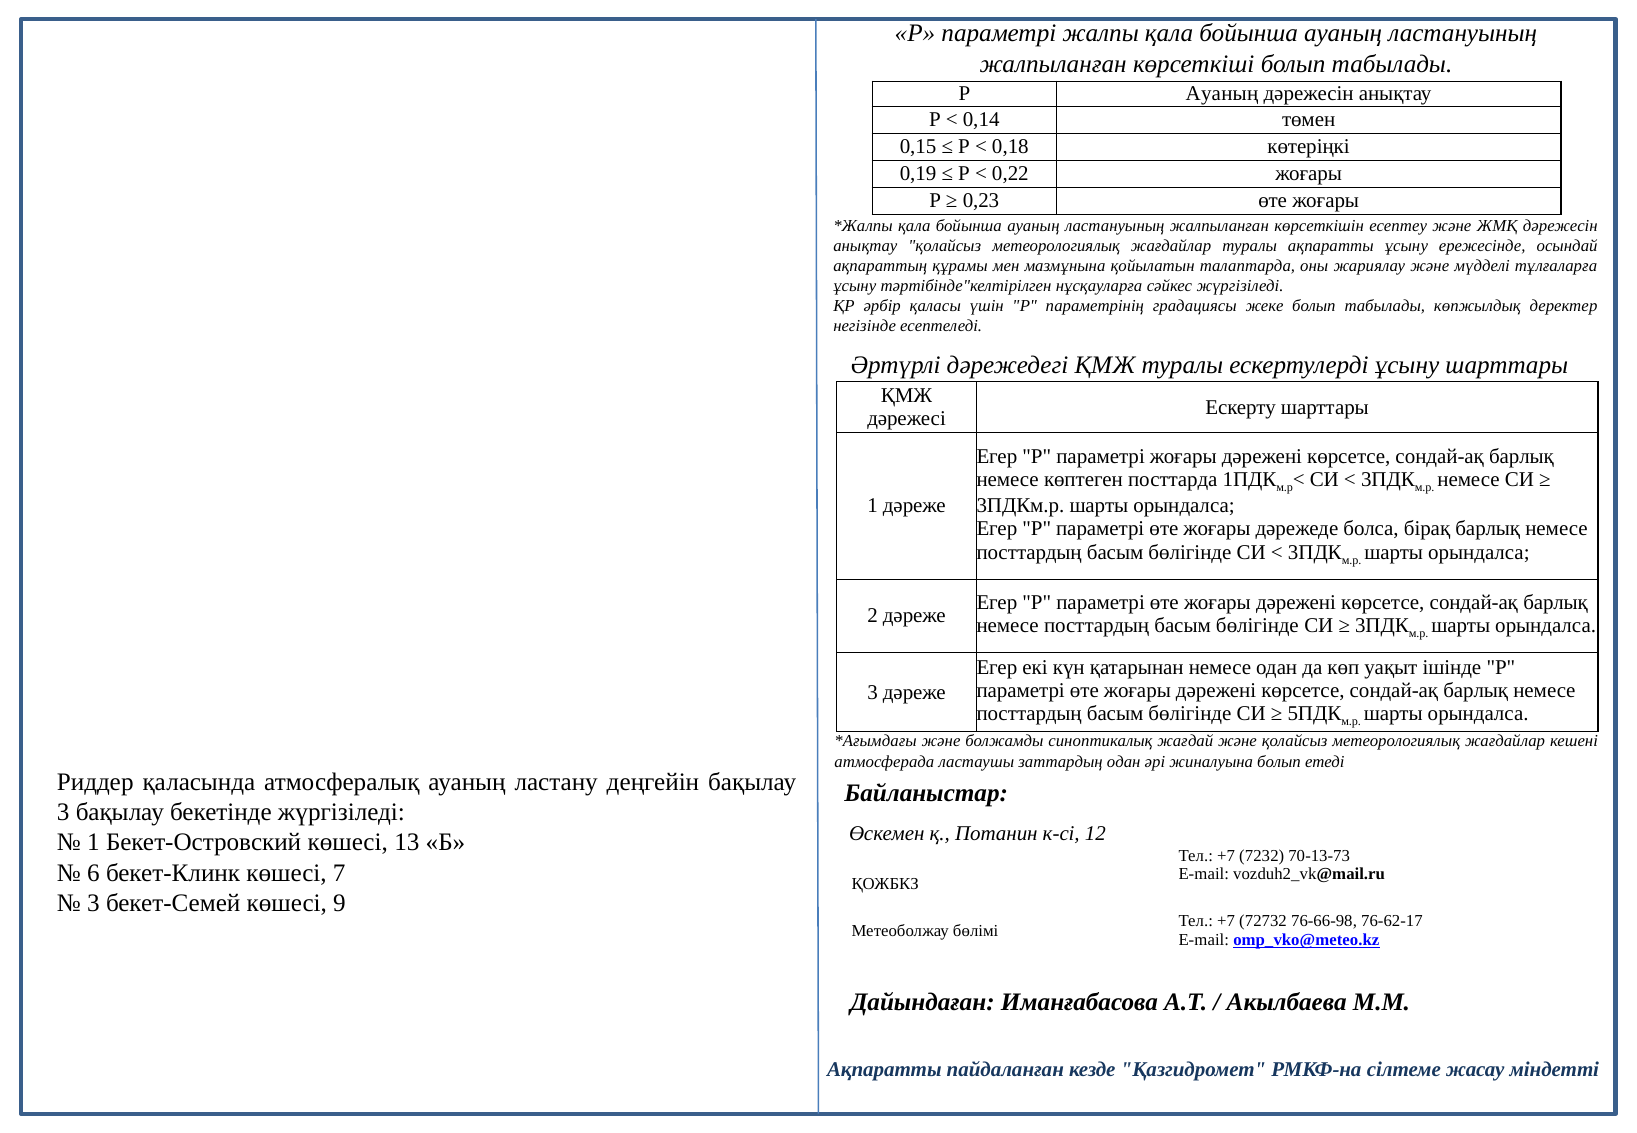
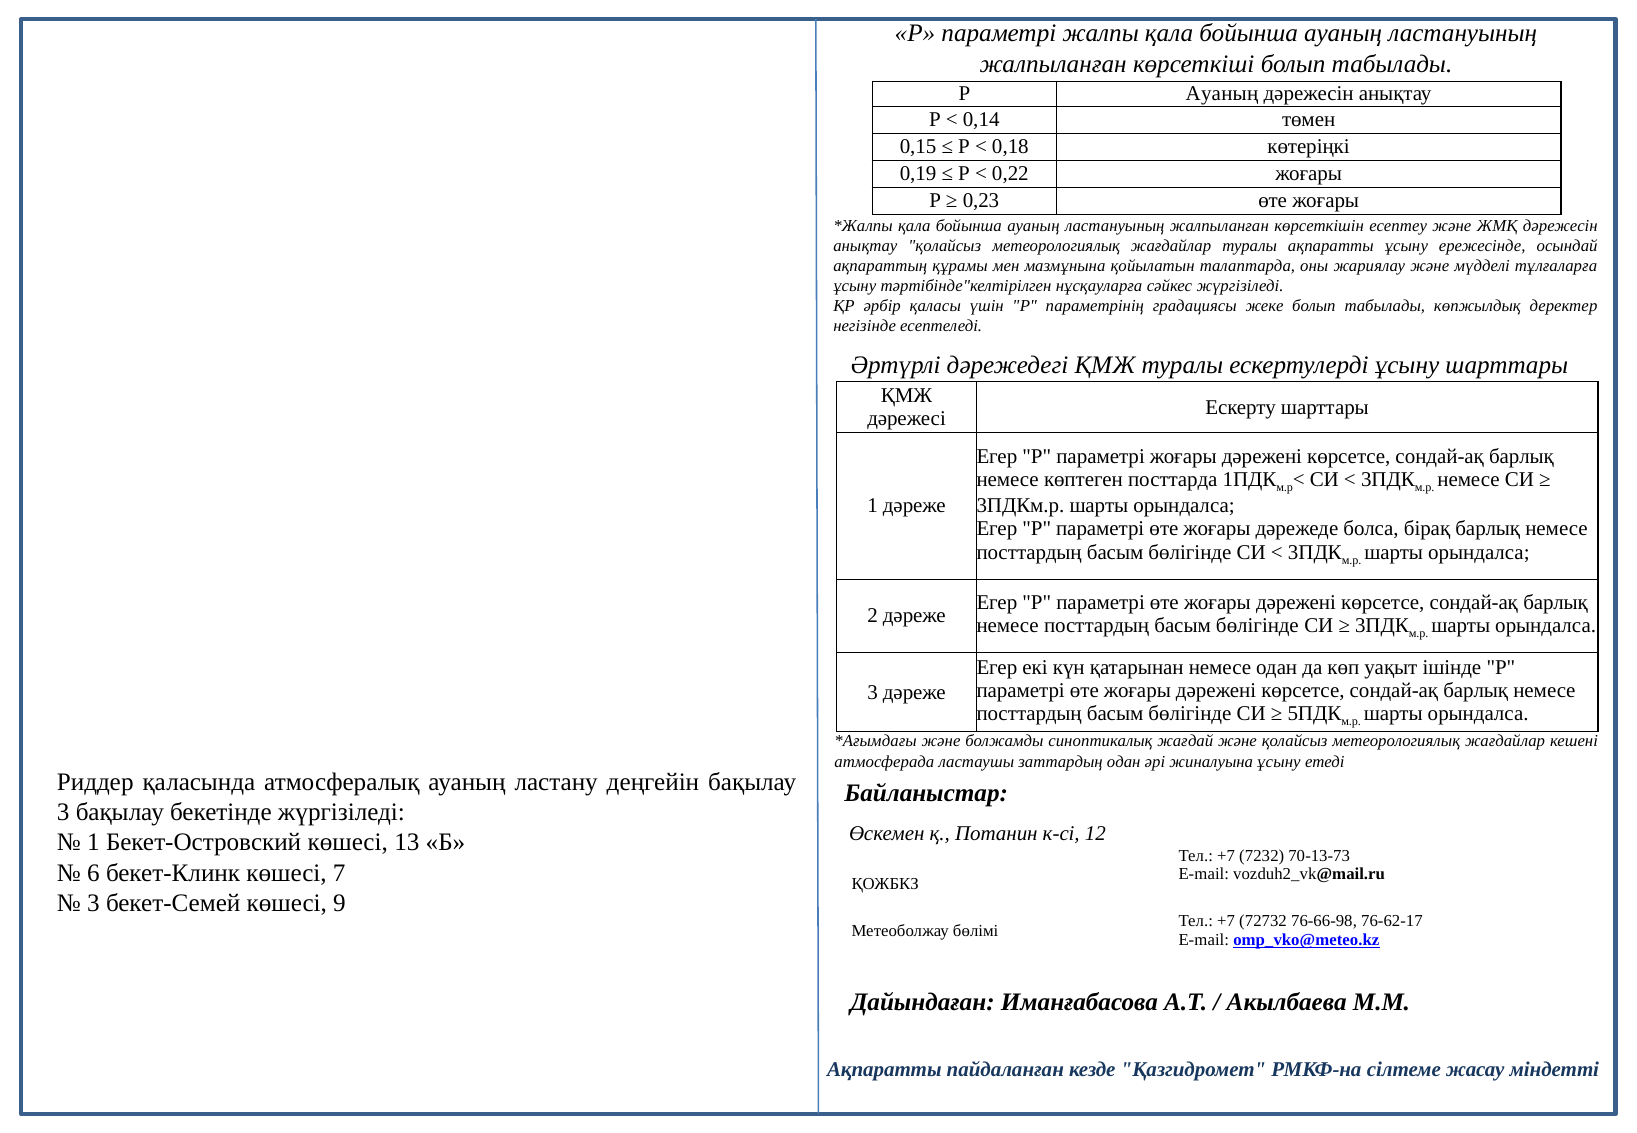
жиналуына болып: болып -> ұсыну
